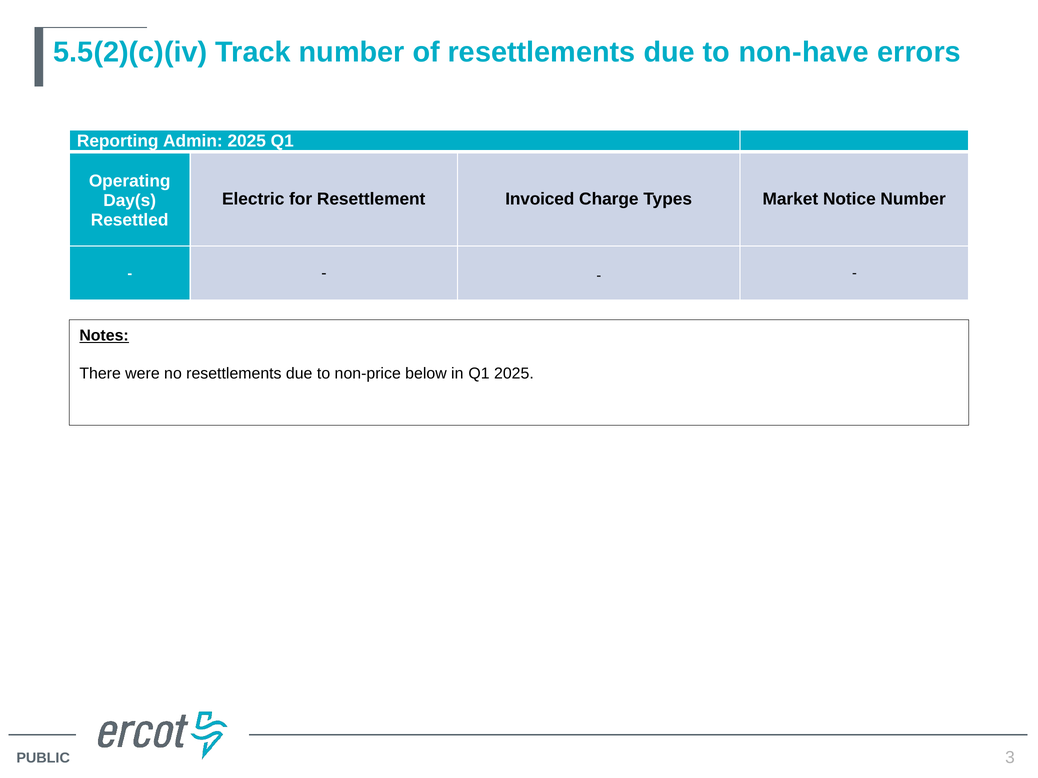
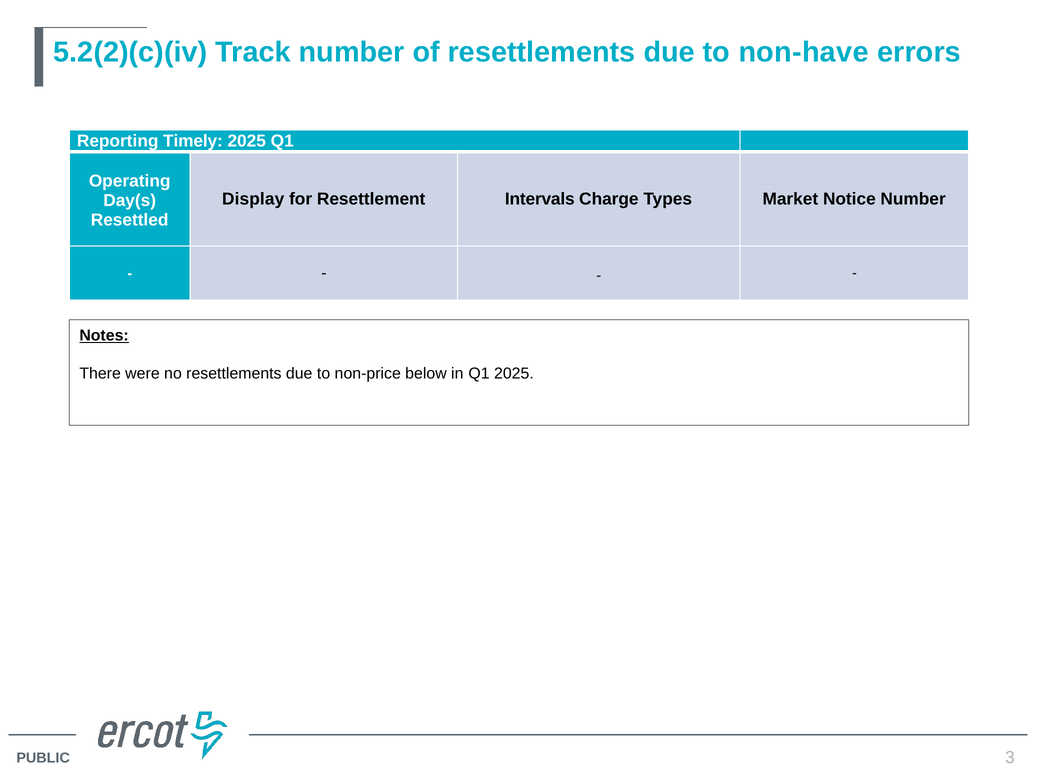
5.5(2)(c)(iv: 5.5(2)(c)(iv -> 5.2(2)(c)(iv
Admin: Admin -> Timely
Electric: Electric -> Display
Invoiced: Invoiced -> Intervals
